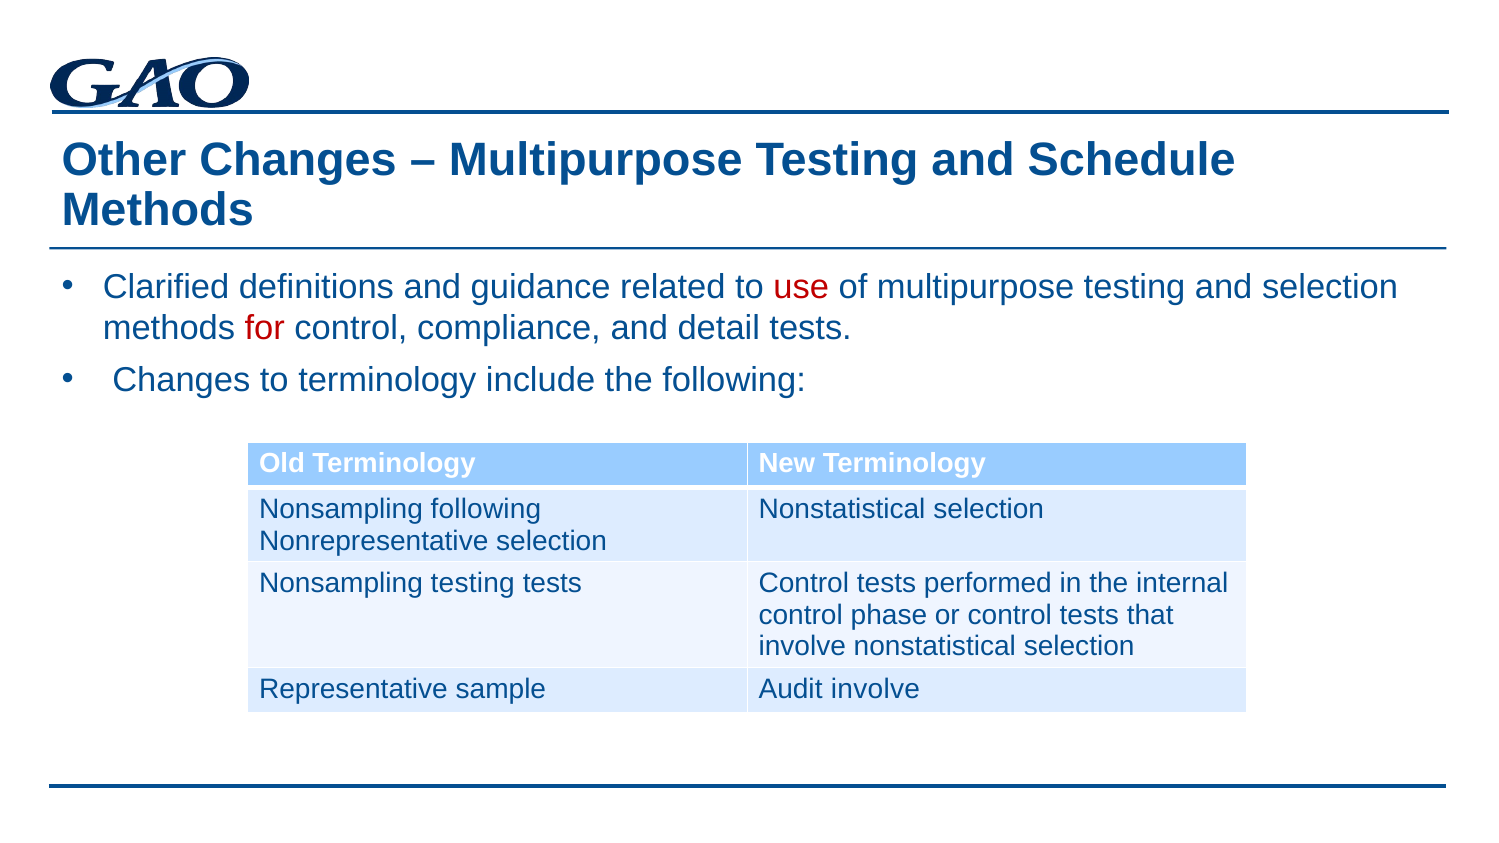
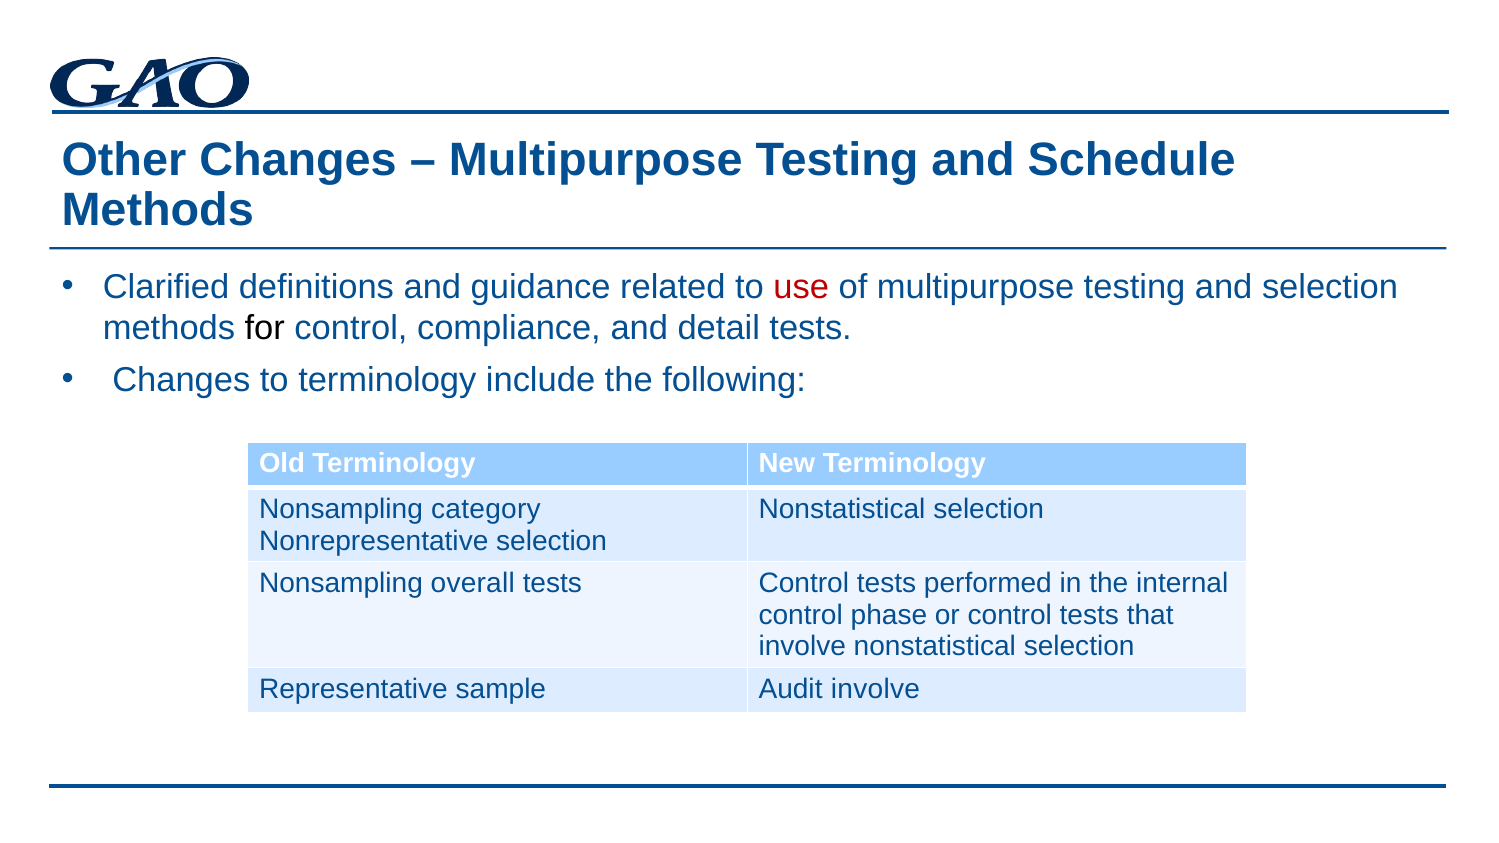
for colour: red -> black
Nonsampling following: following -> category
Nonsampling testing: testing -> overall
